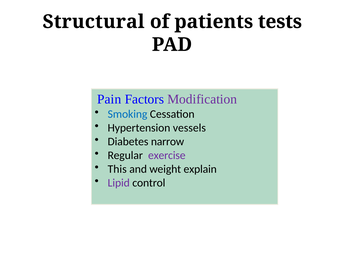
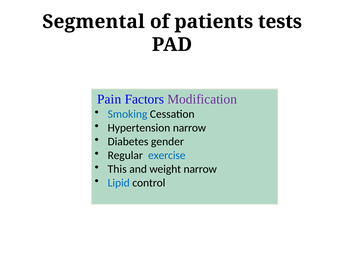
Structural: Structural -> Segmental
Hypertension vessels: vessels -> narrow
narrow: narrow -> gender
exercise colour: purple -> blue
weight explain: explain -> narrow
Lipid colour: purple -> blue
